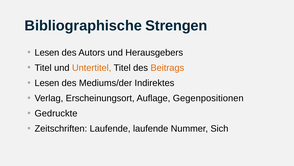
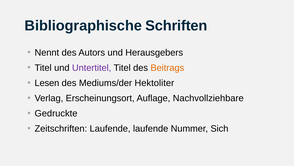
Strengen: Strengen -> Schriften
Lesen at (47, 52): Lesen -> Nennt
Untertitel colour: orange -> purple
Indirektes: Indirektes -> Hektoliter
Gegenpositionen: Gegenpositionen -> Nachvollziehbare
